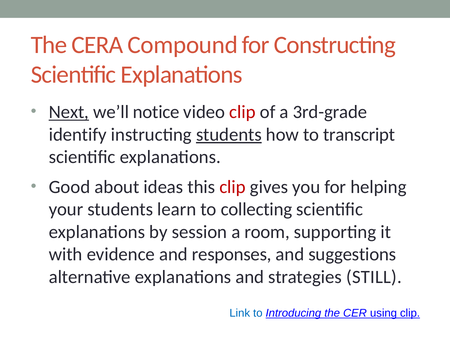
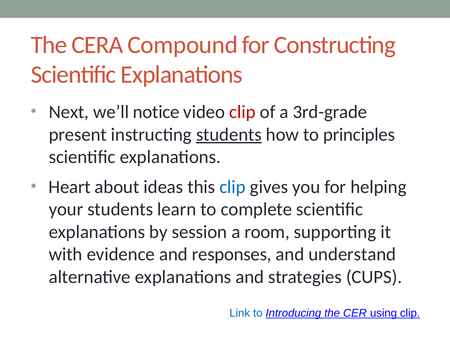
Next underline: present -> none
identify: identify -> present
transcript: transcript -> principles
Good: Good -> Heart
clip at (233, 187) colour: red -> blue
collecting: collecting -> complete
suggestions: suggestions -> understand
STILL: STILL -> CUPS
